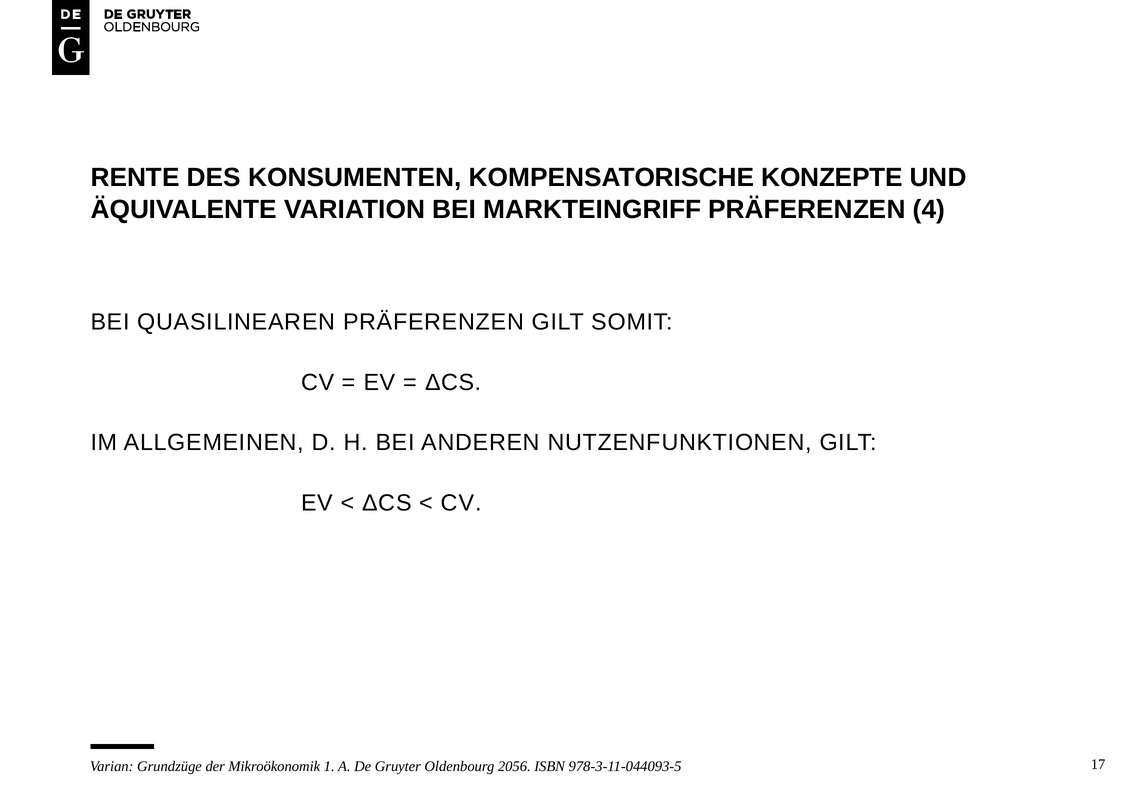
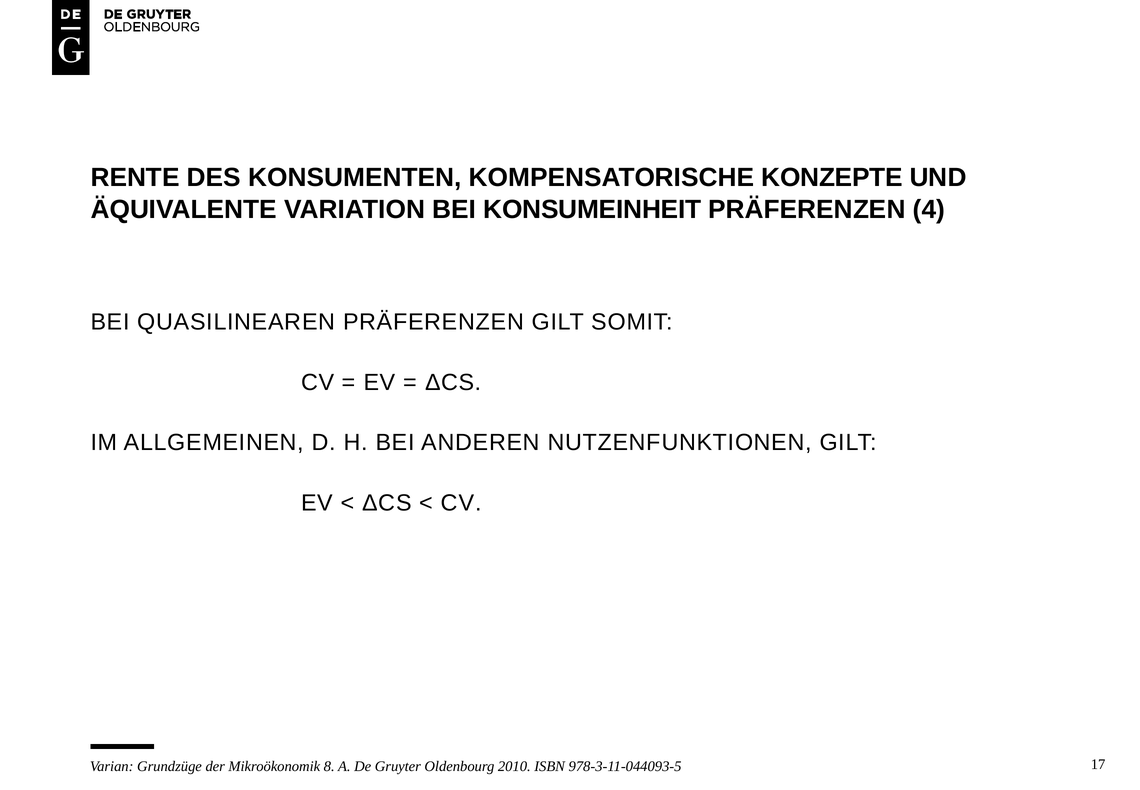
MARKTEINGRIFF: MARKTEINGRIFF -> KONSUMEINHEIT
1: 1 -> 8
2056: 2056 -> 2010
